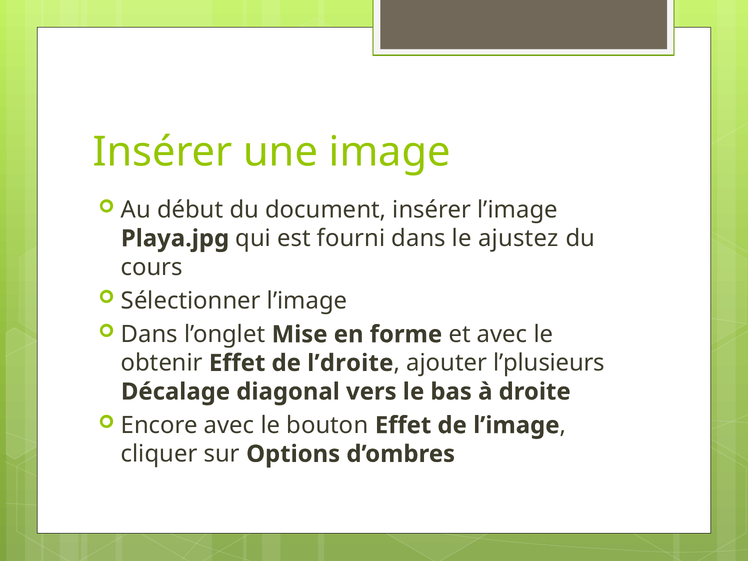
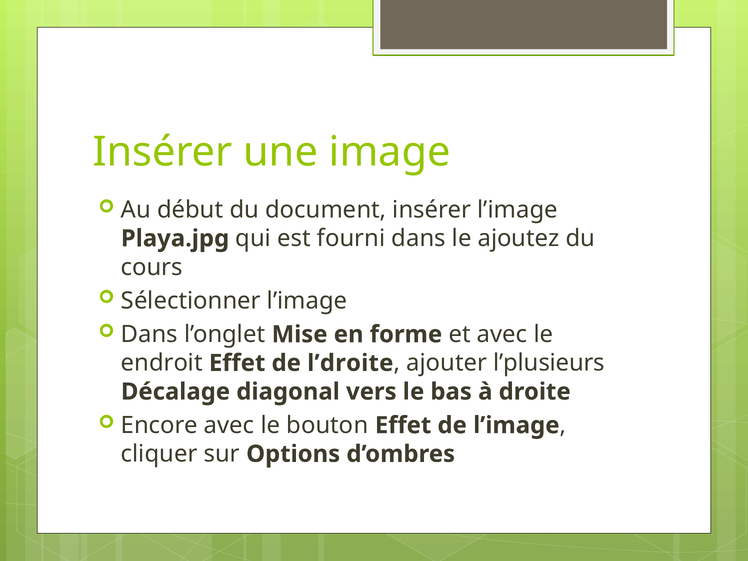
ajustez: ajustez -> ajoutez
obtenir: obtenir -> endroit
